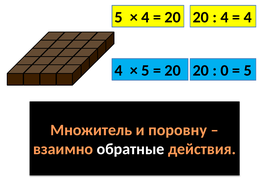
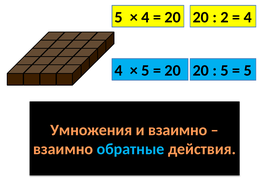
4 at (224, 17): 4 -> 2
0 at (224, 71): 0 -> 5
Множитель: Множитель -> Умножения
и поровну: поровну -> взаимно
обратные colour: white -> light blue
